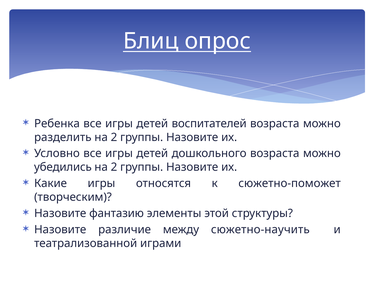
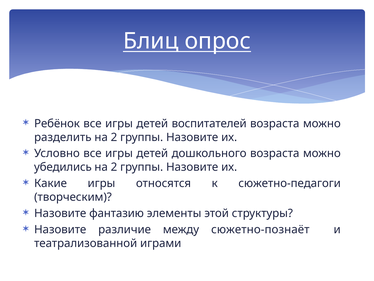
Ребенка: Ребенка -> Ребёнок
сюжетно-поможет: сюжетно-поможет -> сюжетно-педагоги
сюжетно-научить: сюжетно-научить -> сюжетно-познаёт
